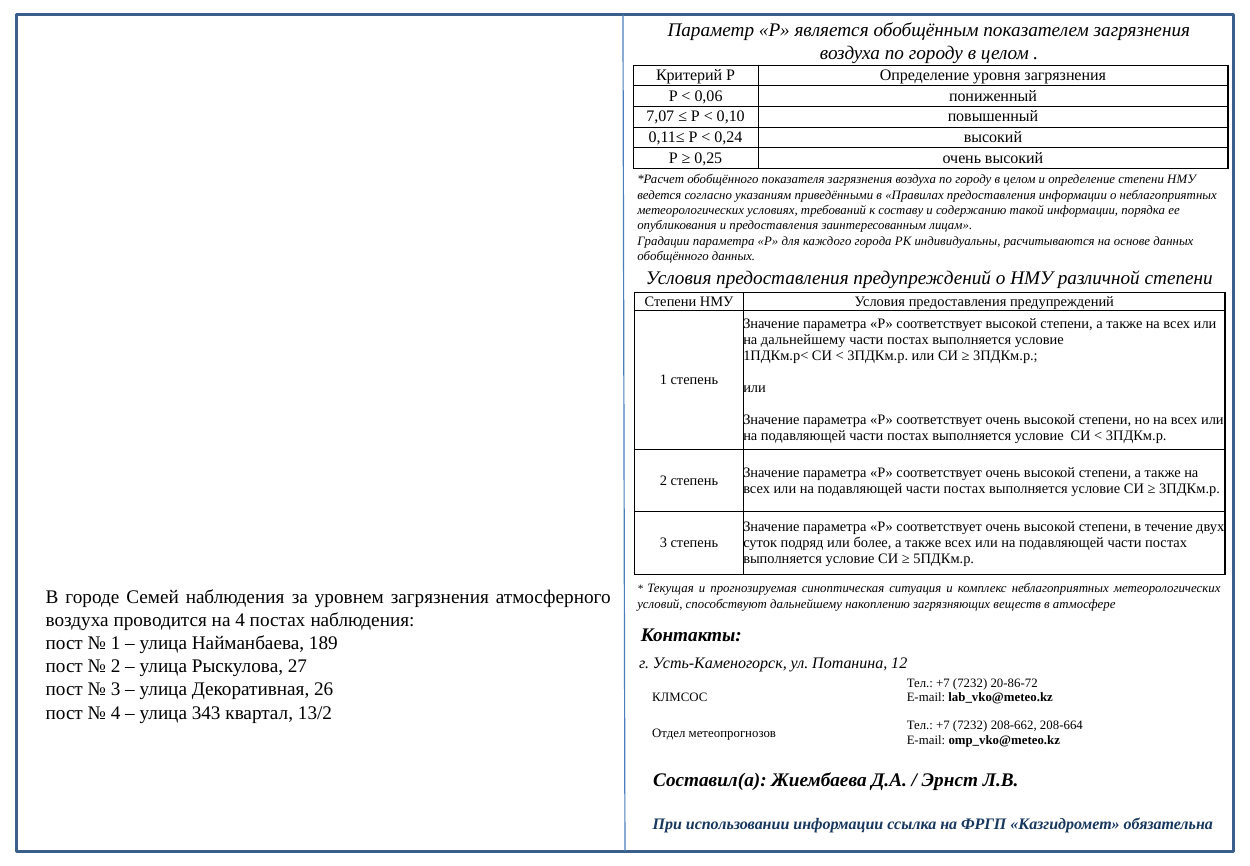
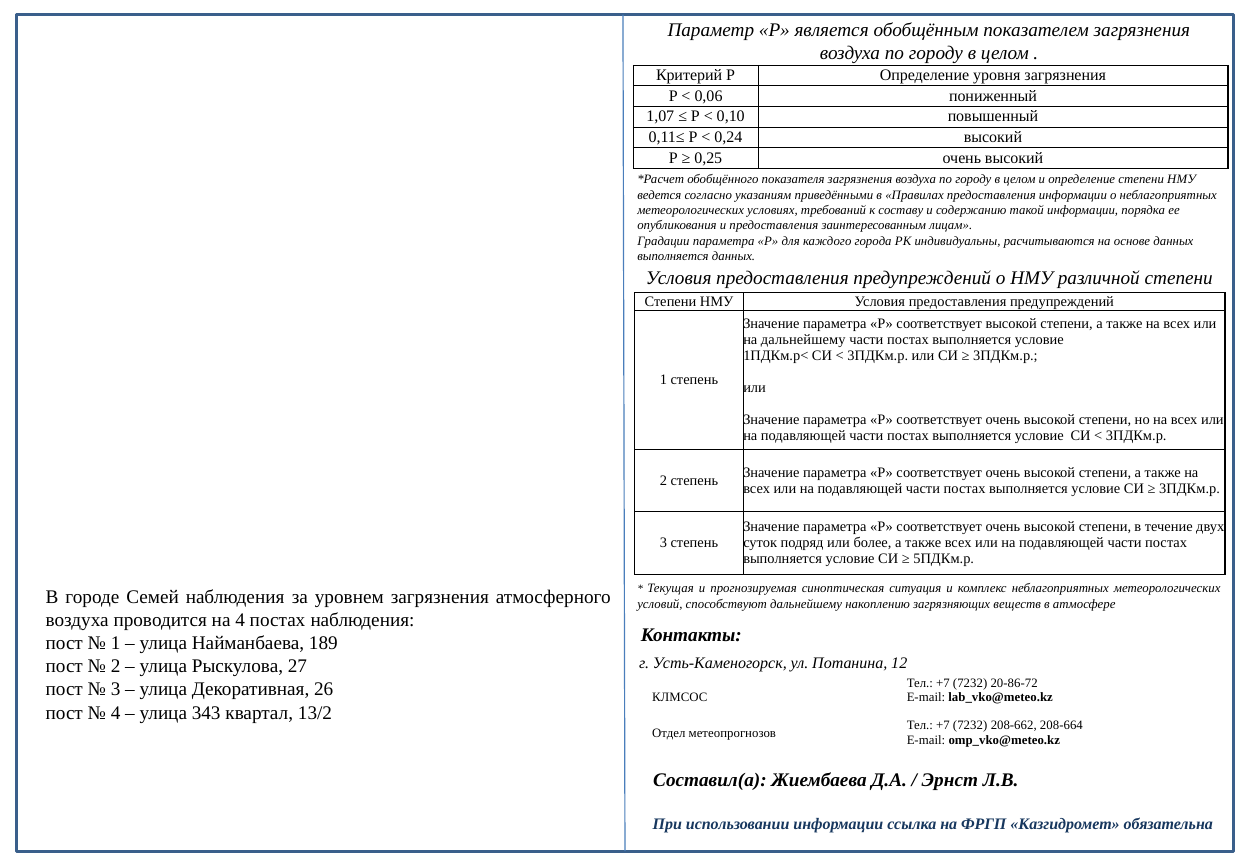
7,07: 7,07 -> 1,07
обобщённого at (673, 256): обобщённого -> выполняется
